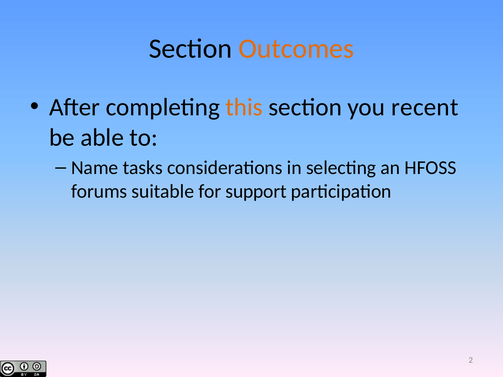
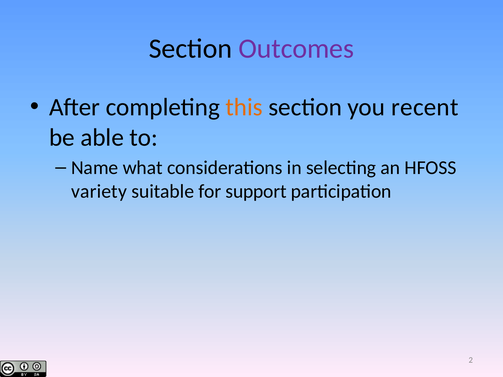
Outcomes colour: orange -> purple
tasks: tasks -> what
forums: forums -> variety
